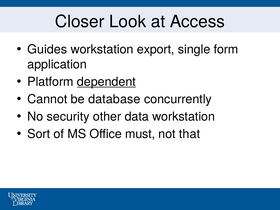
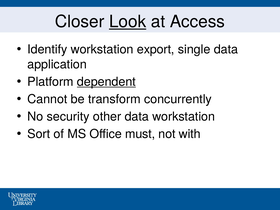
Look underline: none -> present
Guides: Guides -> Identify
single form: form -> data
database: database -> transform
that: that -> with
